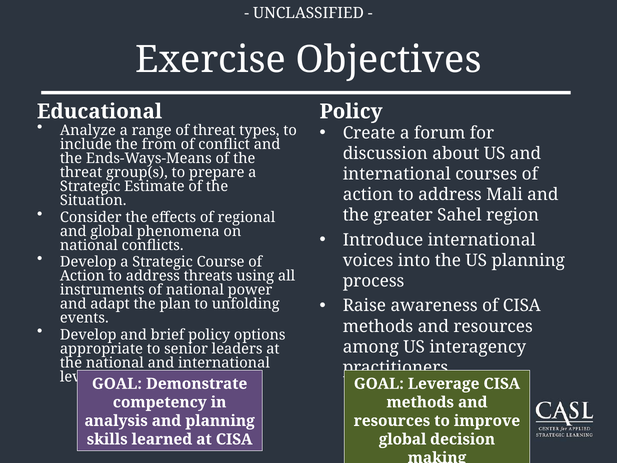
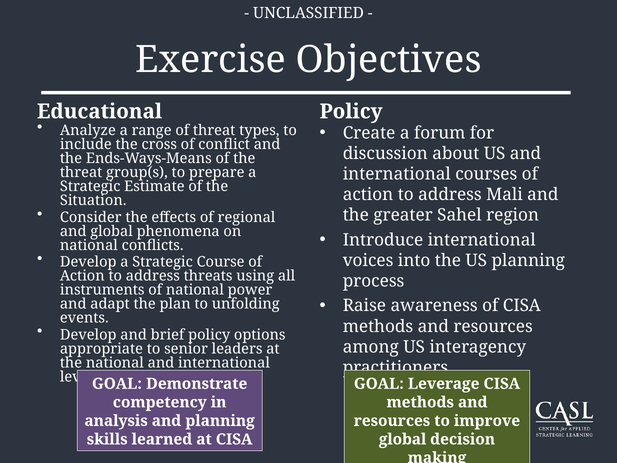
from: from -> cross
